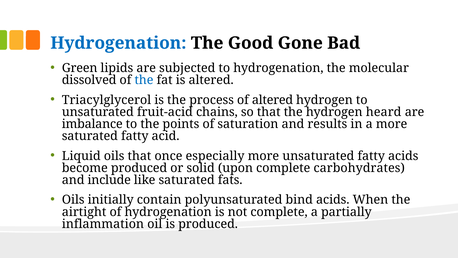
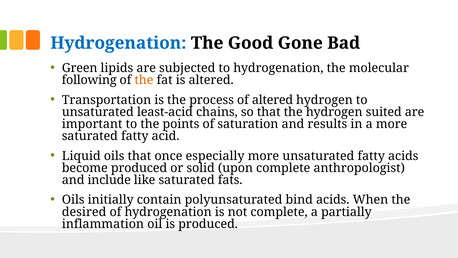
dissolved: dissolved -> following
the at (144, 80) colour: blue -> orange
Triacylglycerol: Triacylglycerol -> Transportation
fruit-acid: fruit-acid -> least-acid
heard: heard -> suited
imbalance: imbalance -> important
carbohydrates: carbohydrates -> anthropologist
airtight: airtight -> desired
